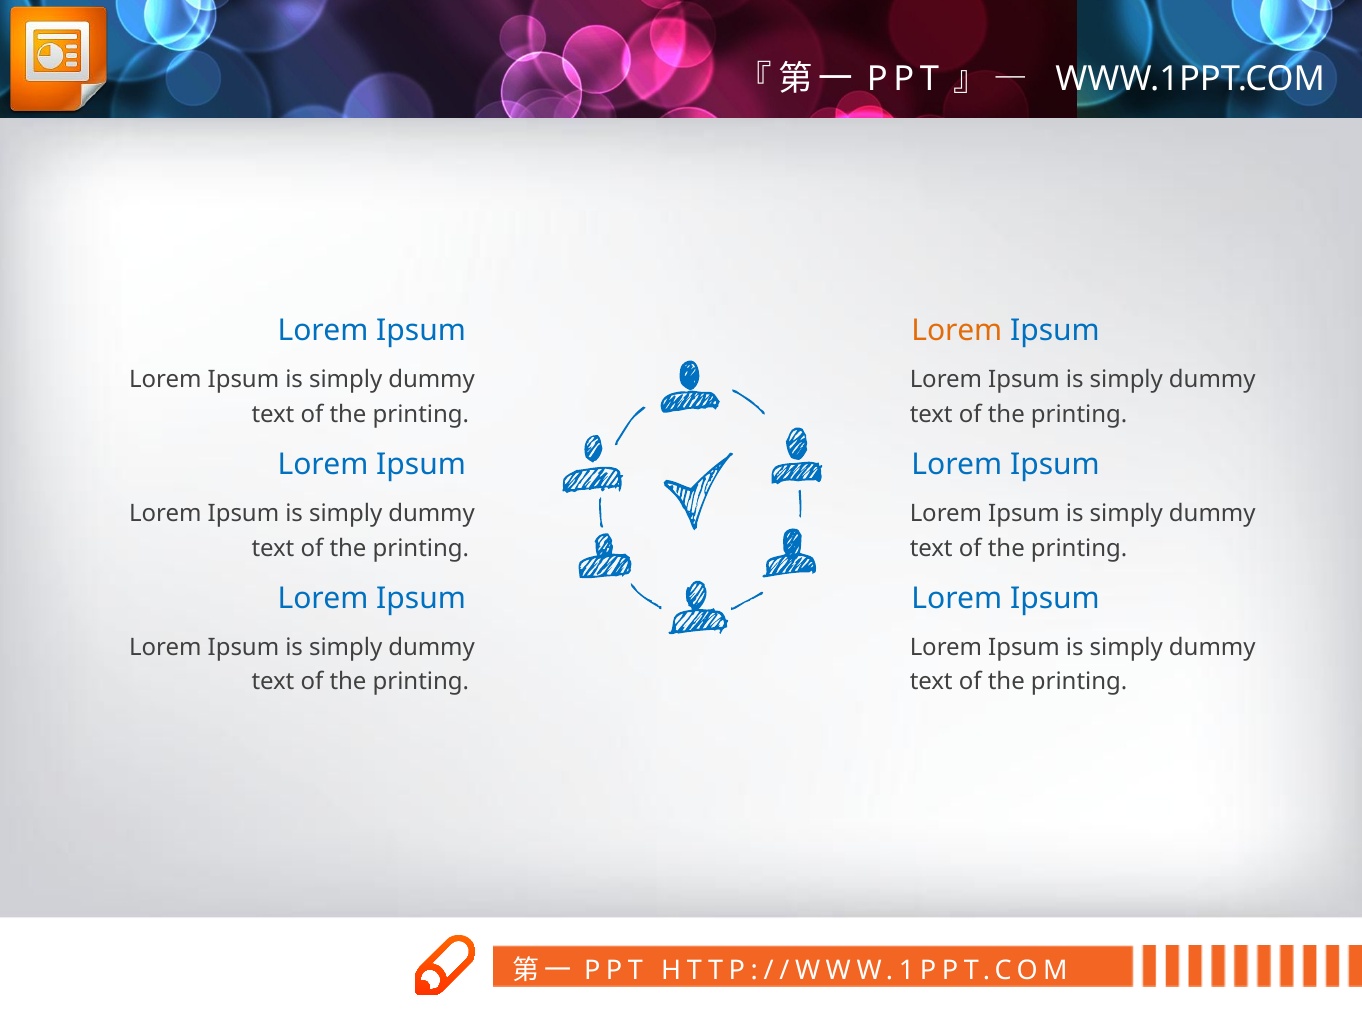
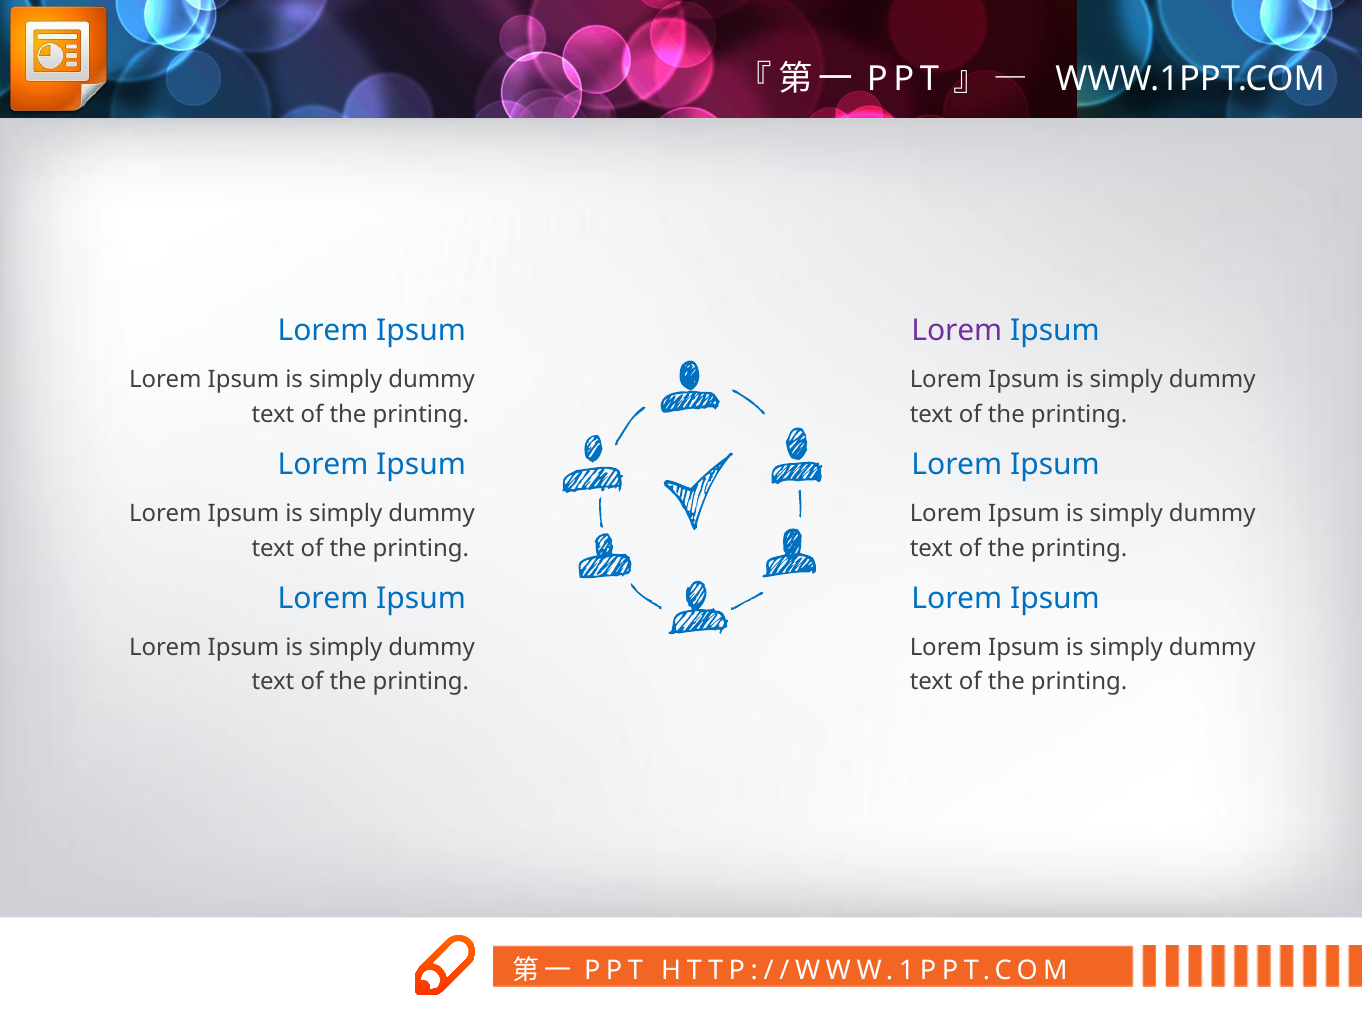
Lorem at (957, 330) colour: orange -> purple
